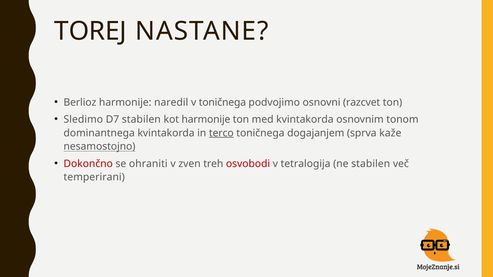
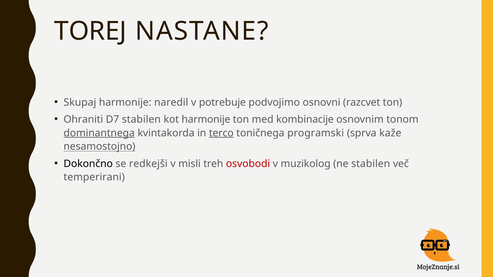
Berlioz: Berlioz -> Skupaj
v toničnega: toničnega -> potrebuje
Sledimo: Sledimo -> Ohraniti
med kvintakorda: kvintakorda -> kombinacije
dominantnega underline: none -> present
dogajanjem: dogajanjem -> programski
Dokončno colour: red -> black
ohraniti: ohraniti -> redkejši
zven: zven -> misli
tetralogija: tetralogija -> muzikolog
